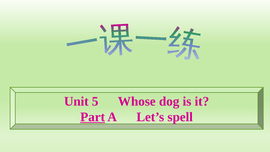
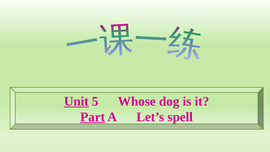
Unit underline: none -> present
